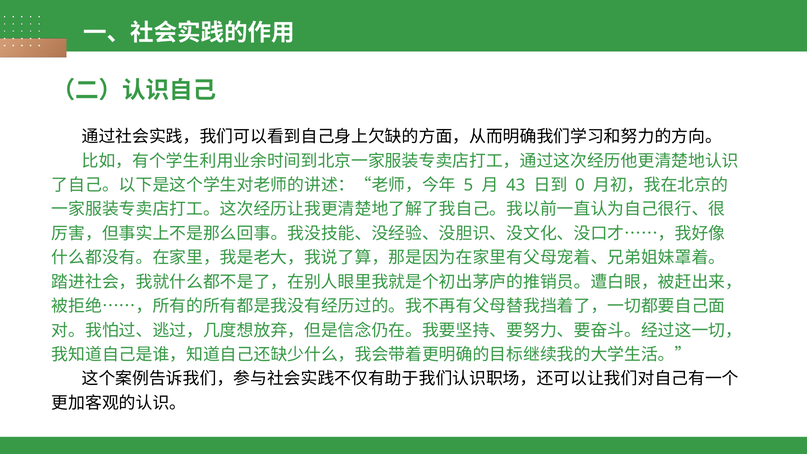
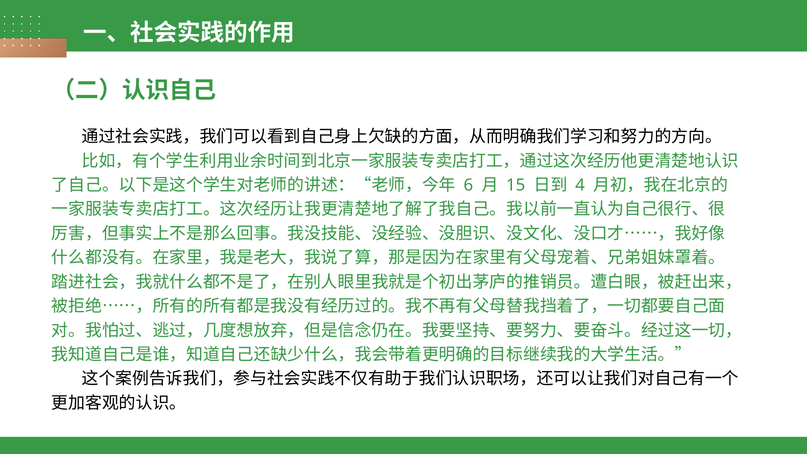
5: 5 -> 6
43: 43 -> 15
0: 0 -> 4
